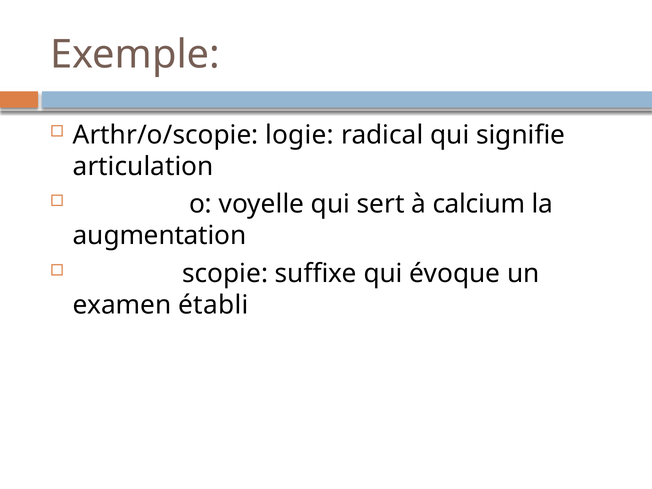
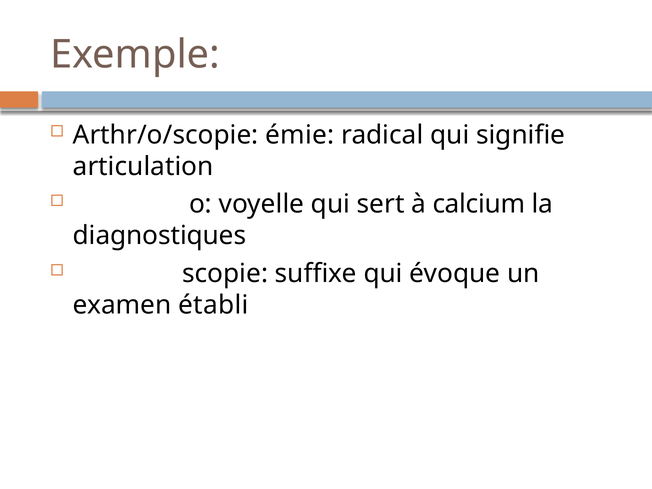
logie: logie -> émie
augmentation: augmentation -> diagnostiques
